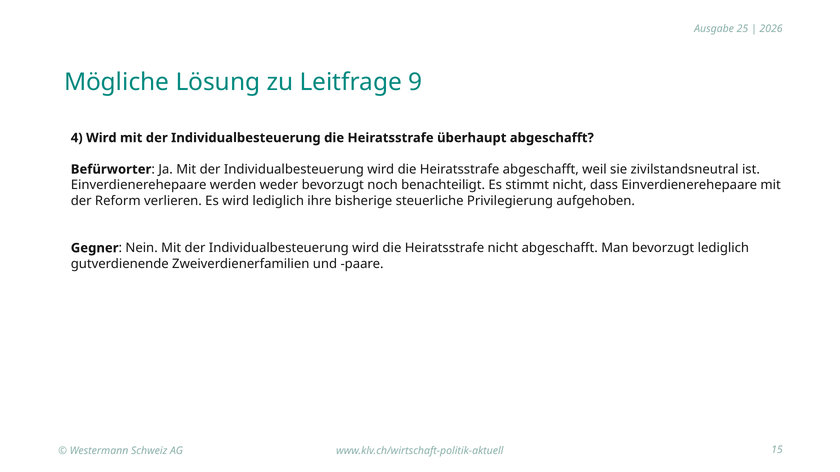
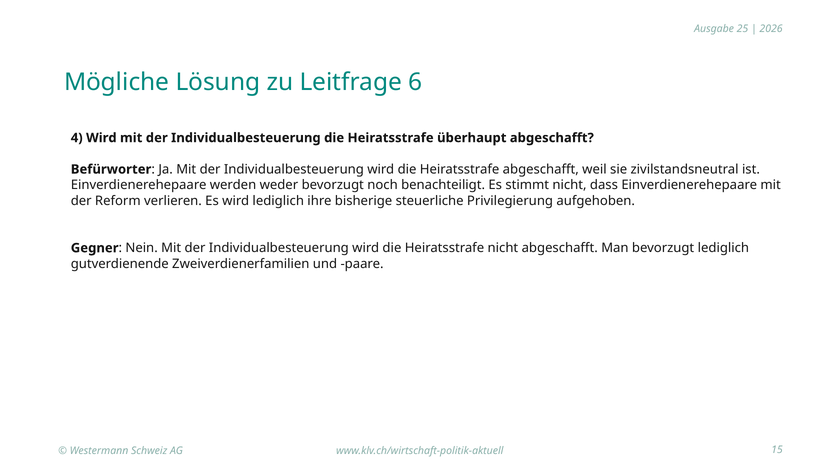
9: 9 -> 6
